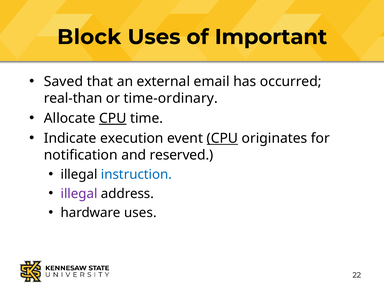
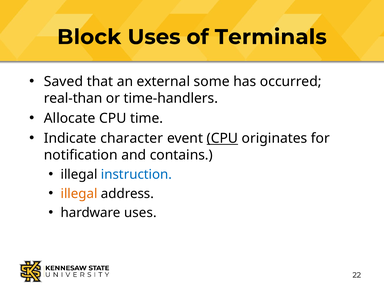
Important: Important -> Terminals
email: email -> some
time-ordinary: time-ordinary -> time-handlers
CPU at (113, 118) underline: present -> none
execution: execution -> character
reserved: reserved -> contains
illegal at (79, 194) colour: purple -> orange
